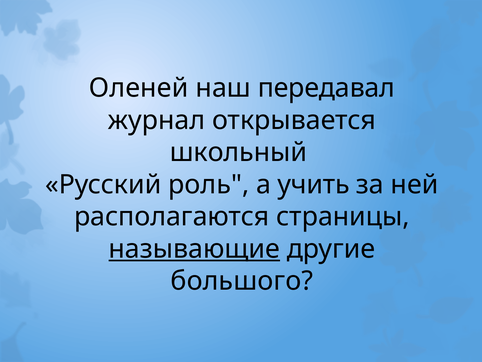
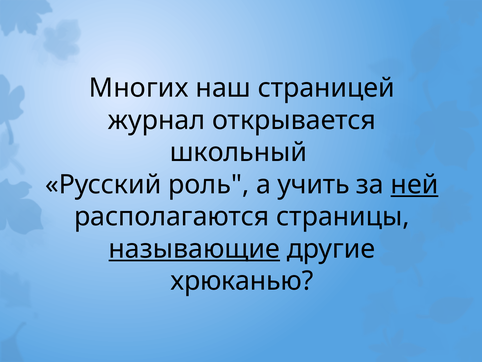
Оленей: Оленей -> Многих
передавал: передавал -> страницей
ней underline: none -> present
большого: большого -> хрюканью
